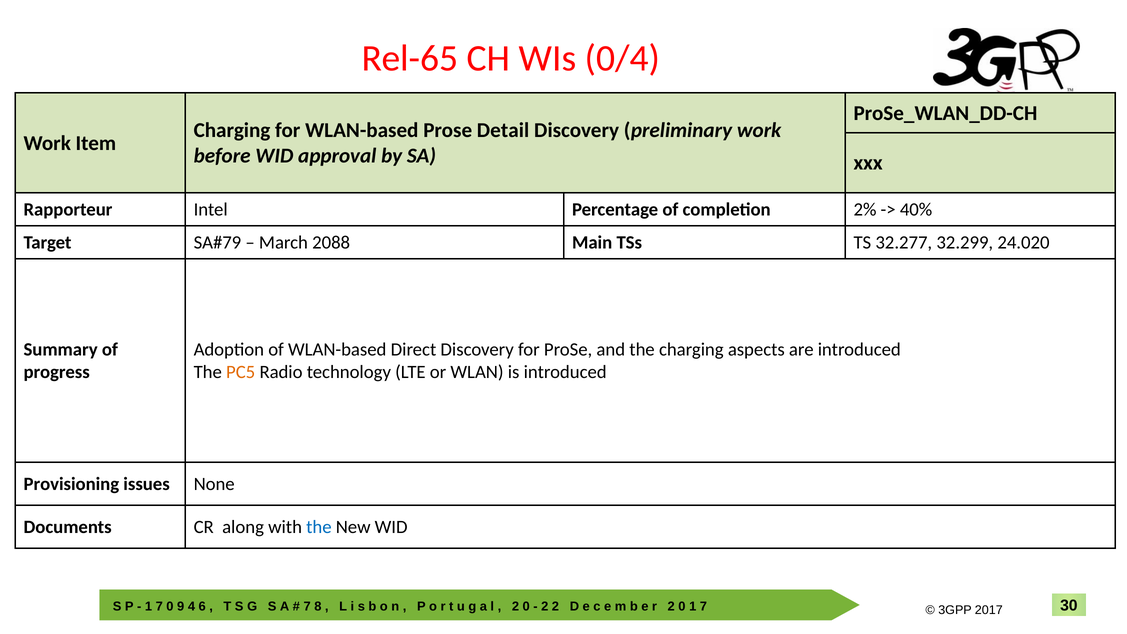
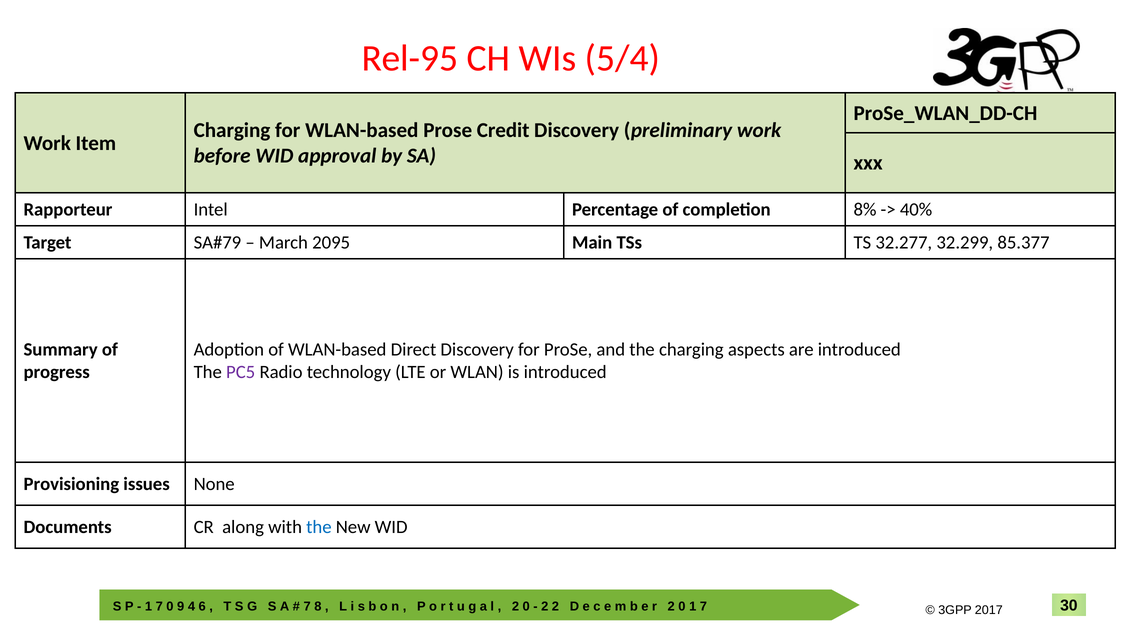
Rel-65: Rel-65 -> Rel-95
0/4: 0/4 -> 5/4
Detail: Detail -> Credit
2%: 2% -> 8%
2088: 2088 -> 2095
24.020: 24.020 -> 85.377
PC5 colour: orange -> purple
